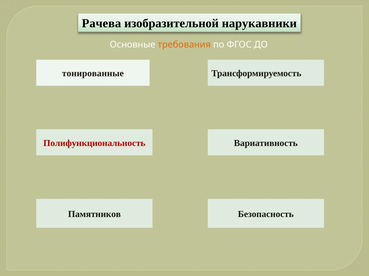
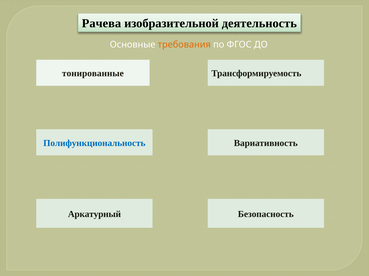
нарукавники: нарукавники -> деятельность
Полифункциональность colour: red -> blue
Памятников: Памятников -> Аркатурный
